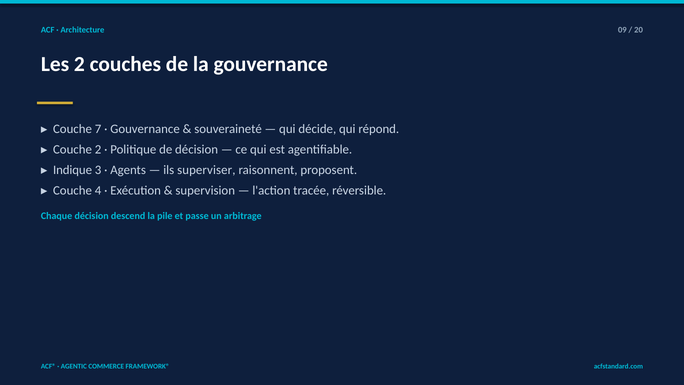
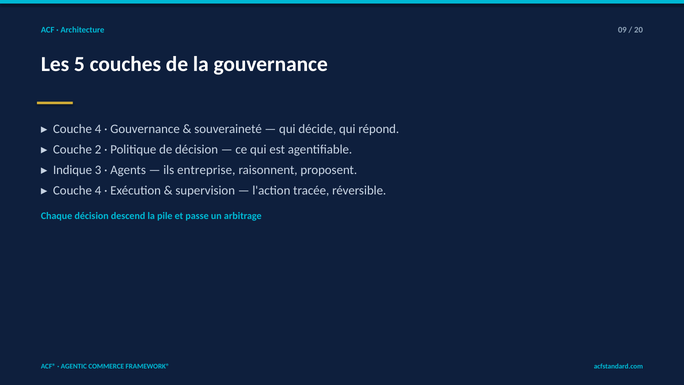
Les 2: 2 -> 5
7 at (98, 129): 7 -> 4
superviser: superviser -> entreprise
